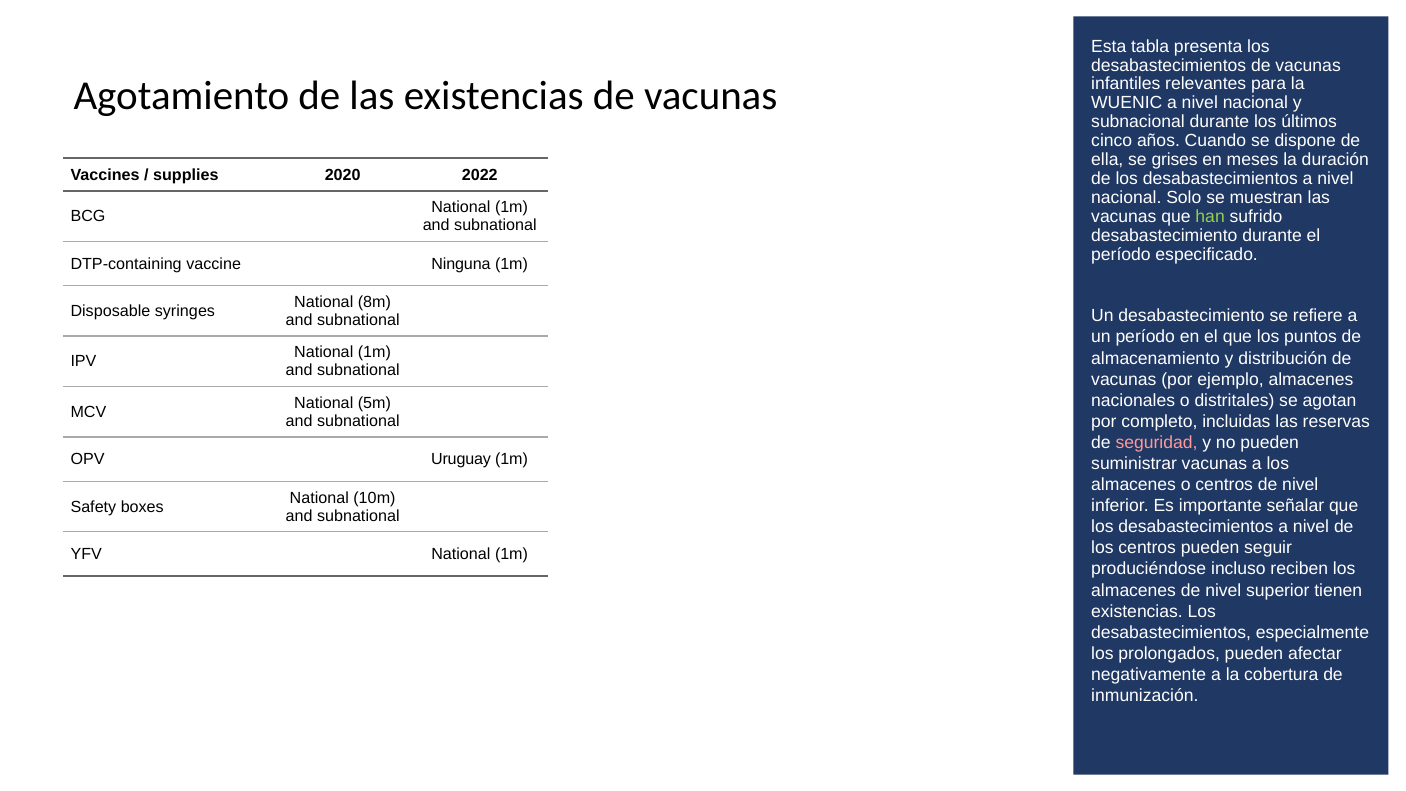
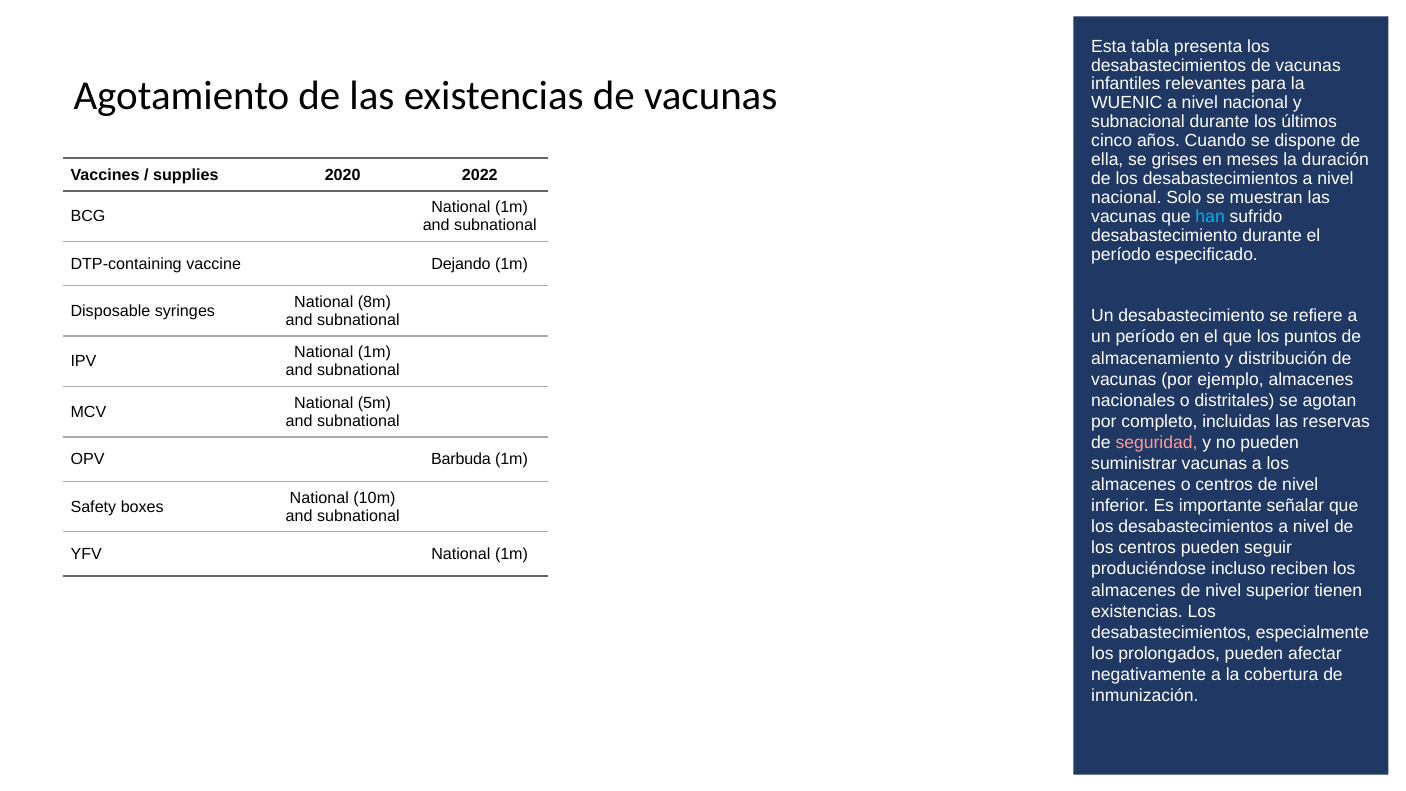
han colour: light green -> light blue
Ninguna: Ninguna -> Dejando
Uruguay: Uruguay -> Barbuda
